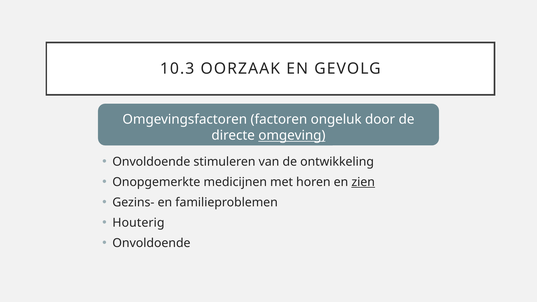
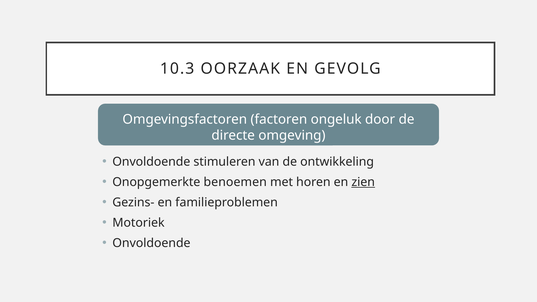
omgeving underline: present -> none
medicijnen: medicijnen -> benoemen
Houterig: Houterig -> Motoriek
